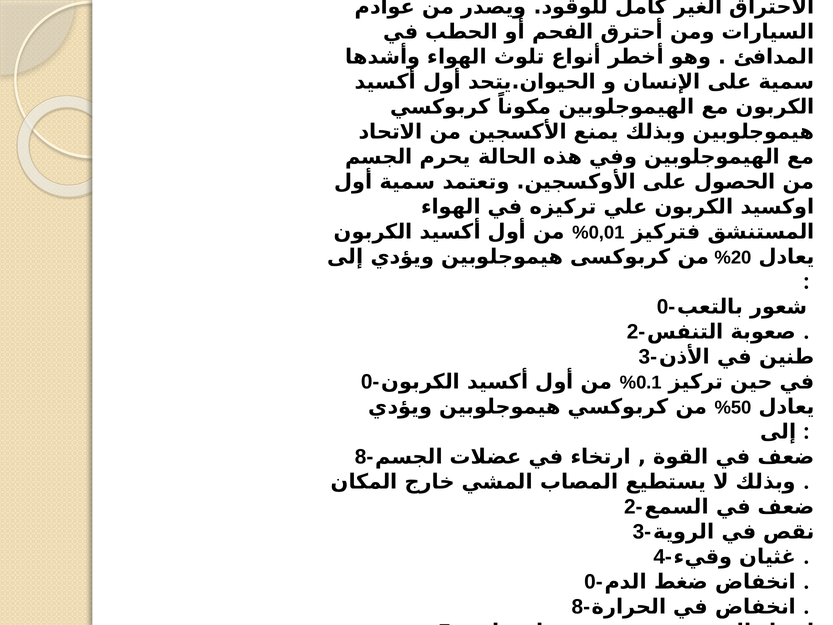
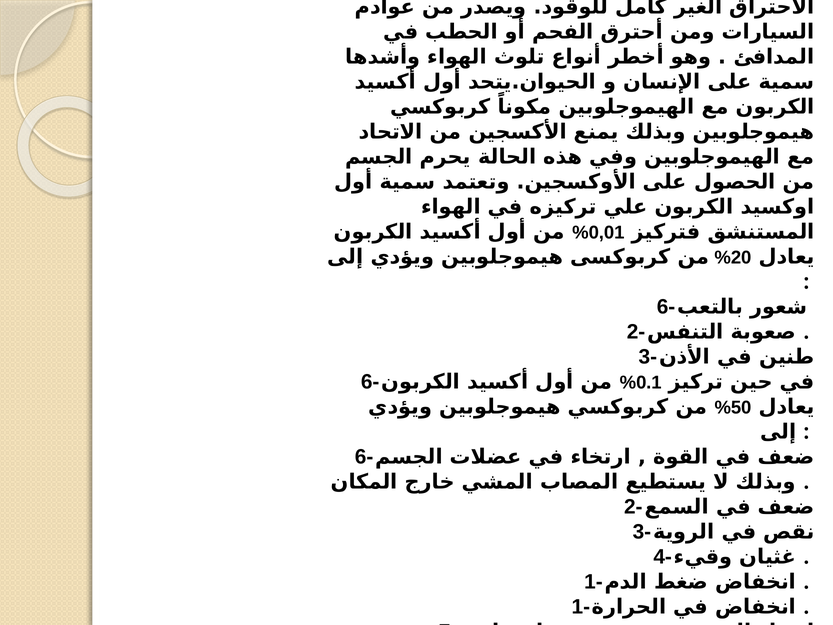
0- at (666, 307): 0- -> 6-
0- at (370, 382): 0- -> 6-
8- at (364, 457): 8- -> 6-
0- at (593, 582): 0- -> 1-
8- at (581, 607): 8- -> 1-
